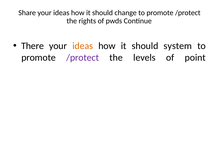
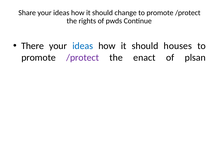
ideas at (83, 46) colour: orange -> blue
system: system -> houses
levels: levels -> enact
point: point -> plsan
